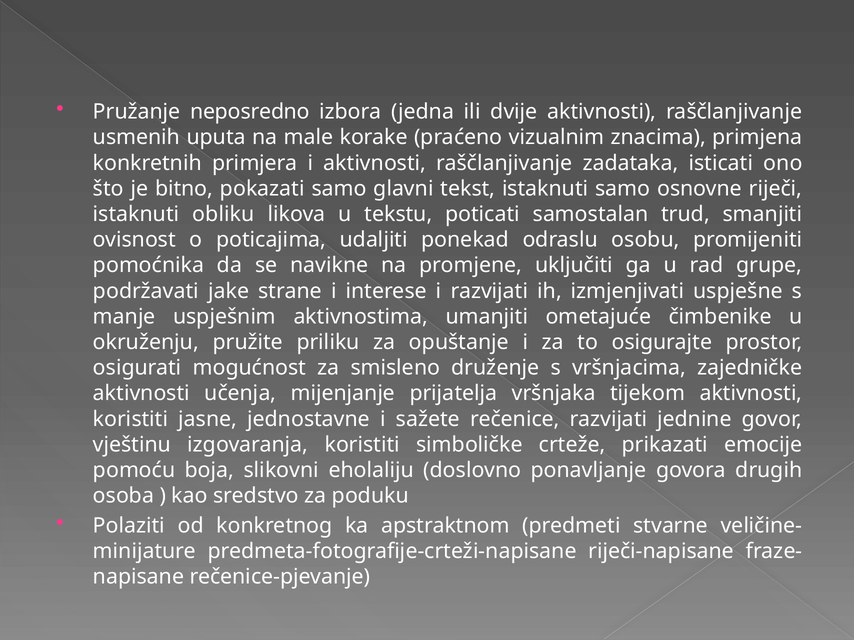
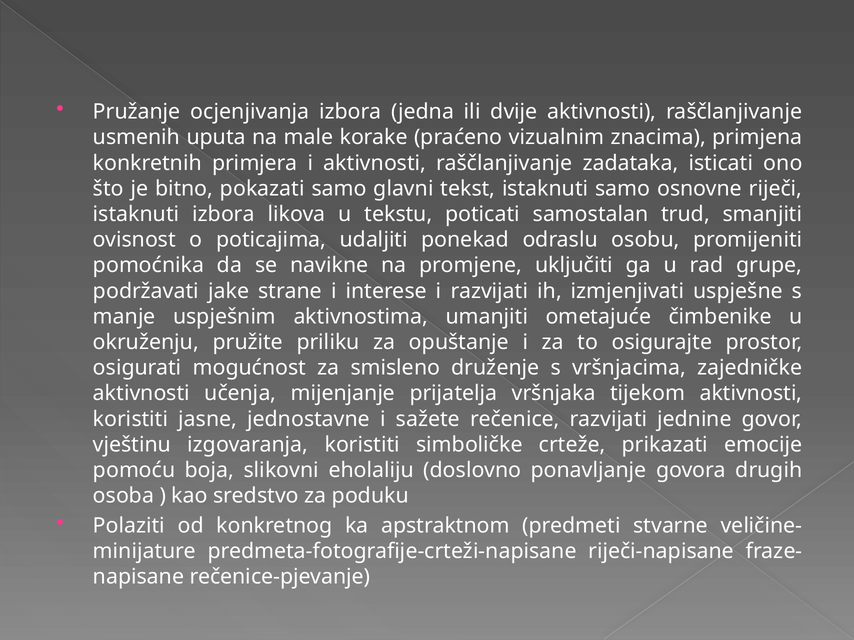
neposredno: neposredno -> ocjenjivanja
istaknuti obliku: obliku -> izbora
